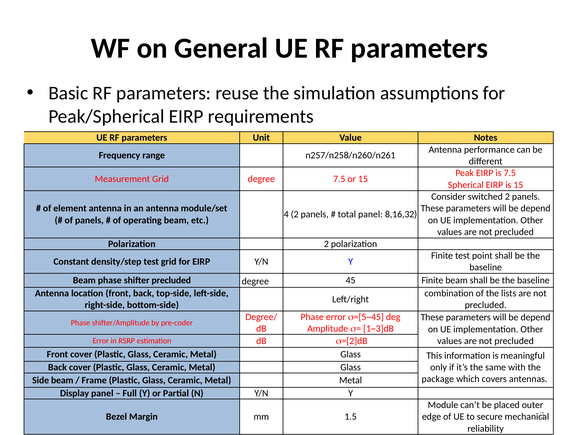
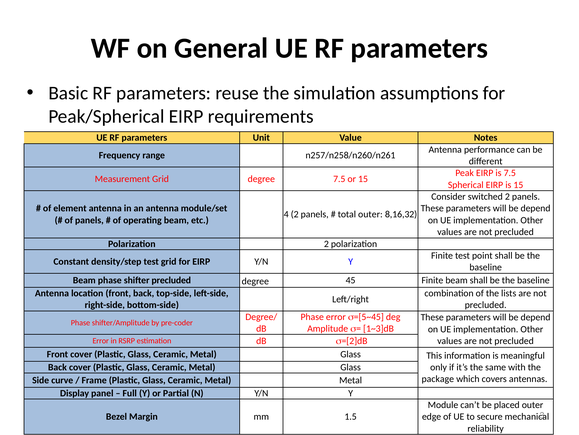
total panel: panel -> outer
Side beam: beam -> curve
